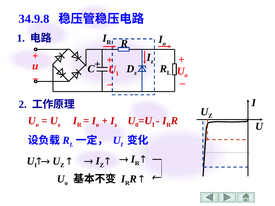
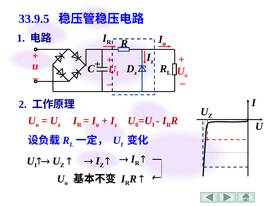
34.9.8: 34.9.8 -> 33.9.5
